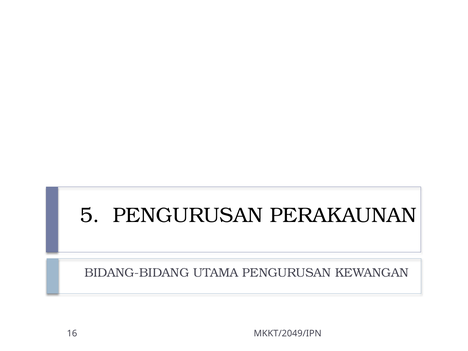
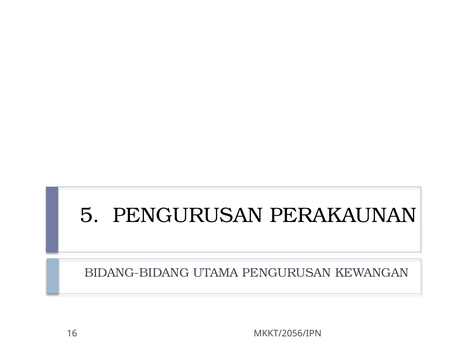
MKKT/2049/IPN: MKKT/2049/IPN -> MKKT/2056/IPN
